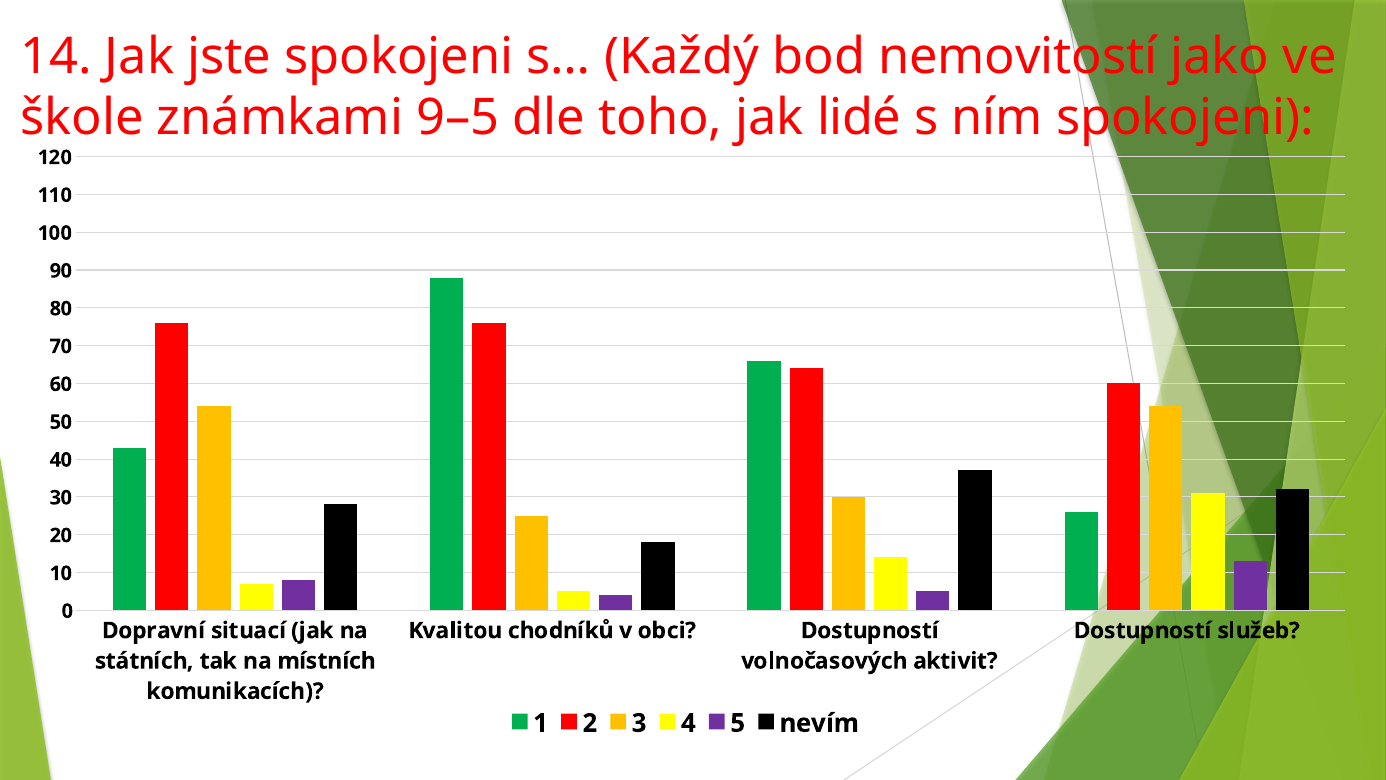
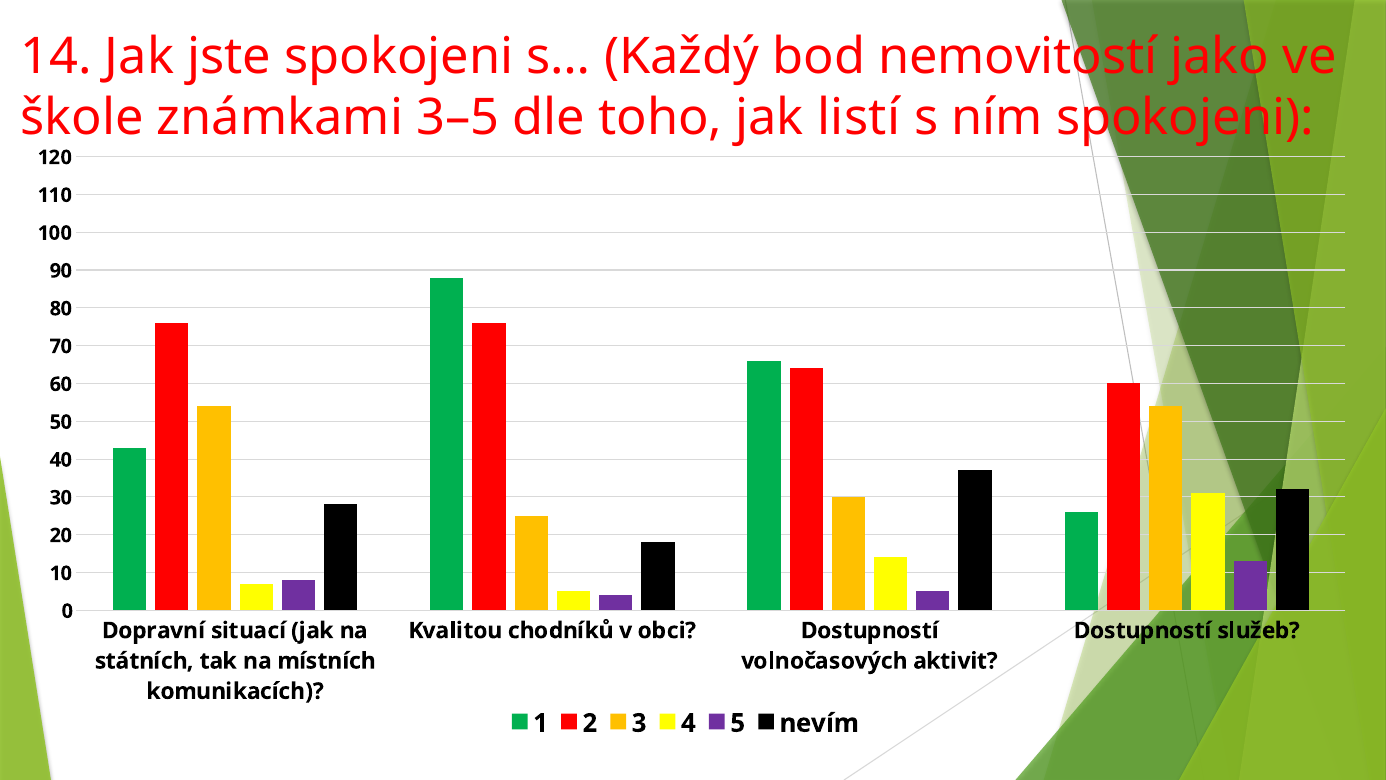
9–5: 9–5 -> 3–5
lidé: lidé -> listí
